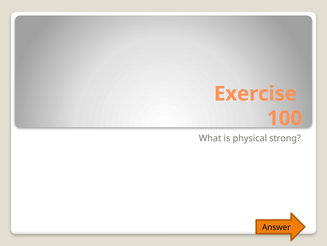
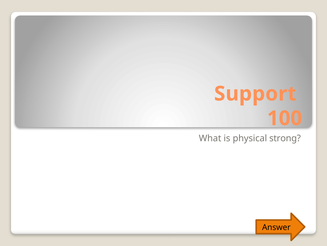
Exercise: Exercise -> Support
